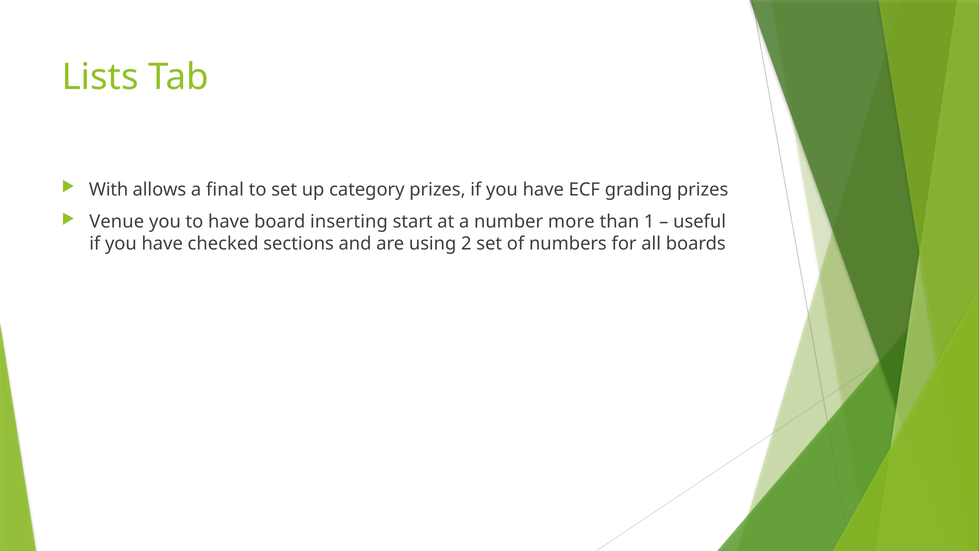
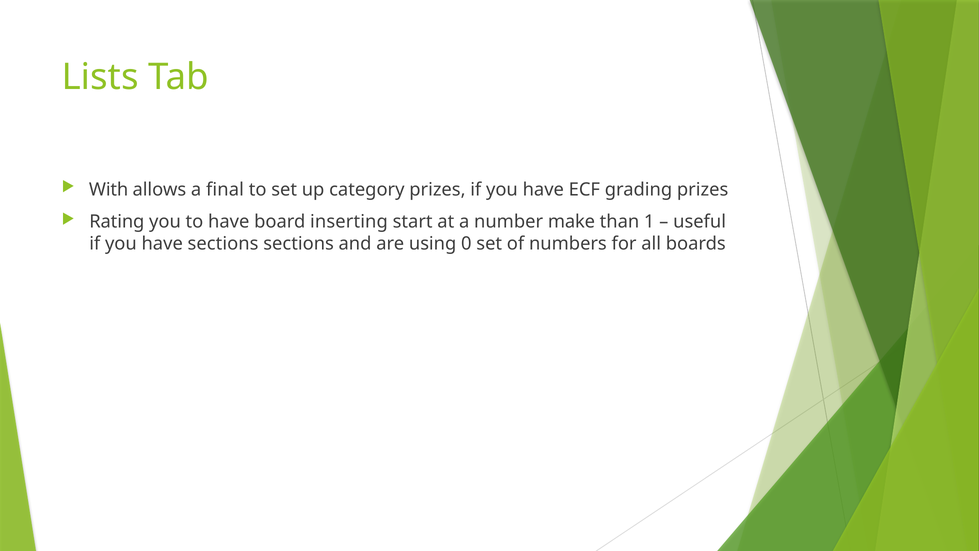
Venue: Venue -> Rating
more: more -> make
have checked: checked -> sections
2: 2 -> 0
